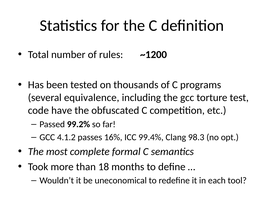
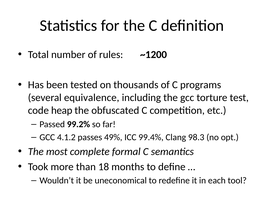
have: have -> heap
16%: 16% -> 49%
